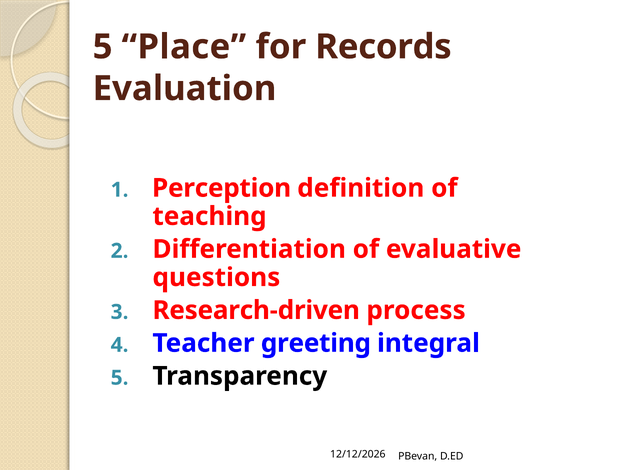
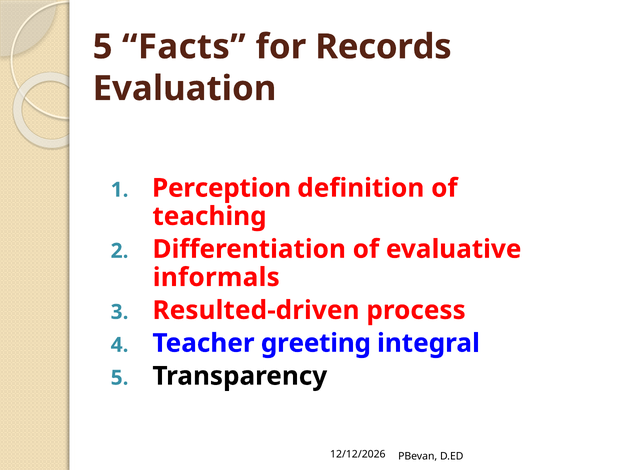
Place: Place -> Facts
questions: questions -> informals
Research-driven: Research-driven -> Resulted-driven
